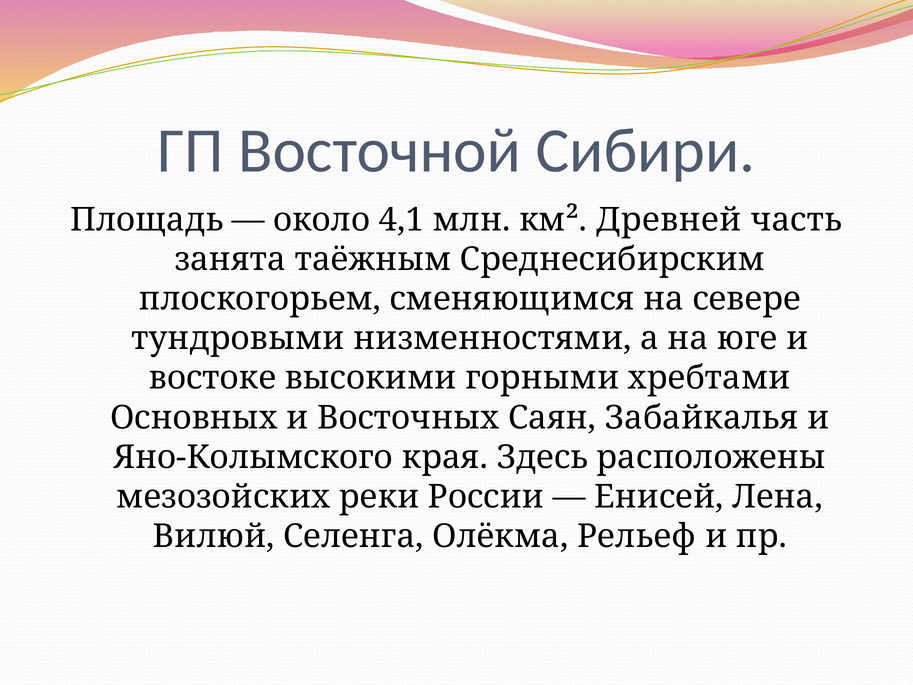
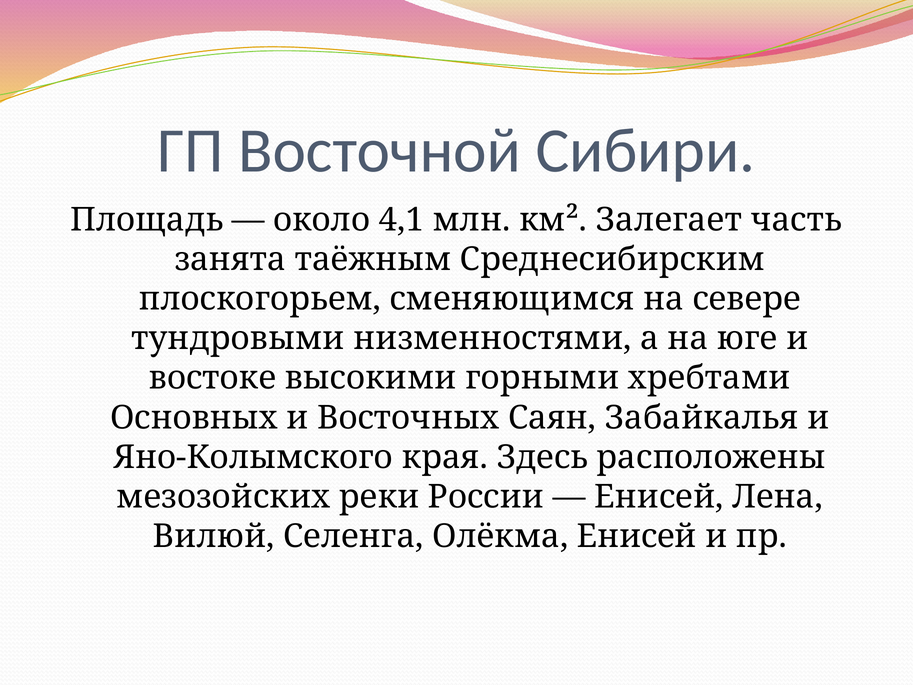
Древней: Древней -> Залегает
Олёкма Рельеф: Рельеф -> Енисей
